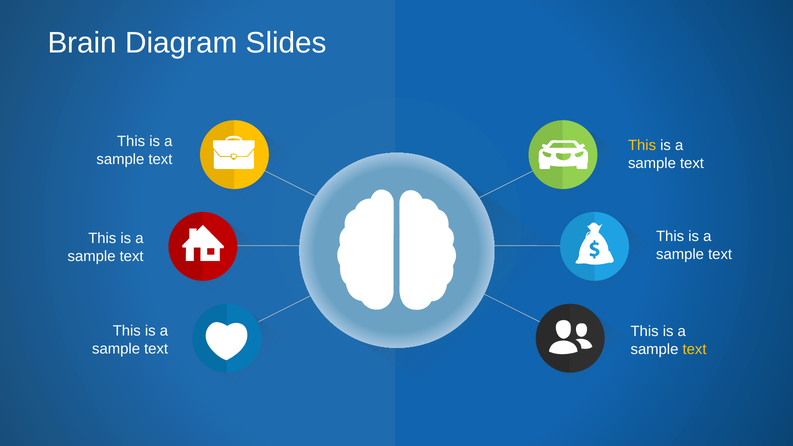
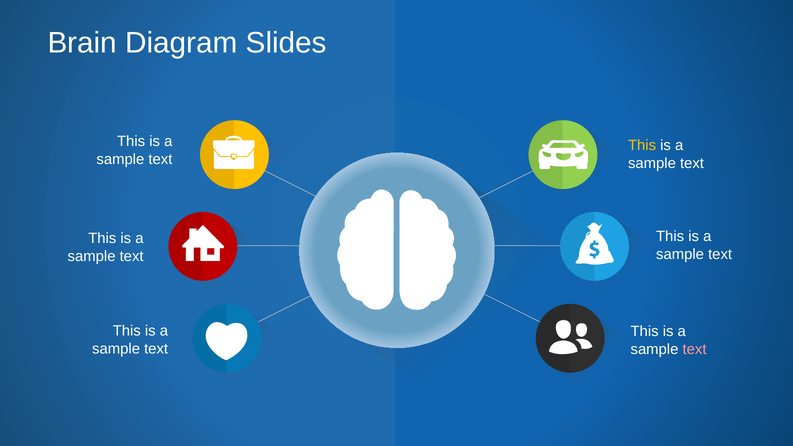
text at (695, 350) colour: yellow -> pink
